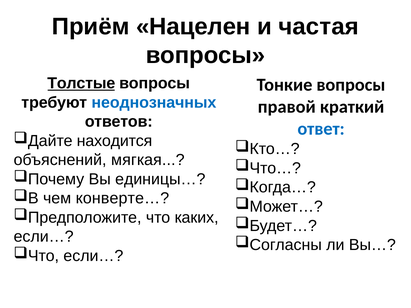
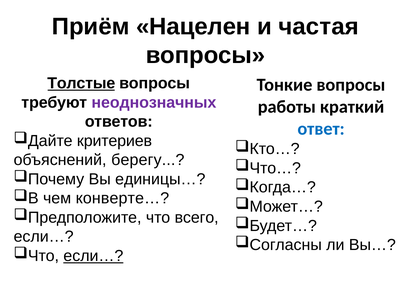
неоднозначных colour: blue -> purple
правой: правой -> работы
находится: находится -> критериев
мягкая: мягкая -> берегу
каких: каких -> всего
если… at (93, 256) underline: none -> present
